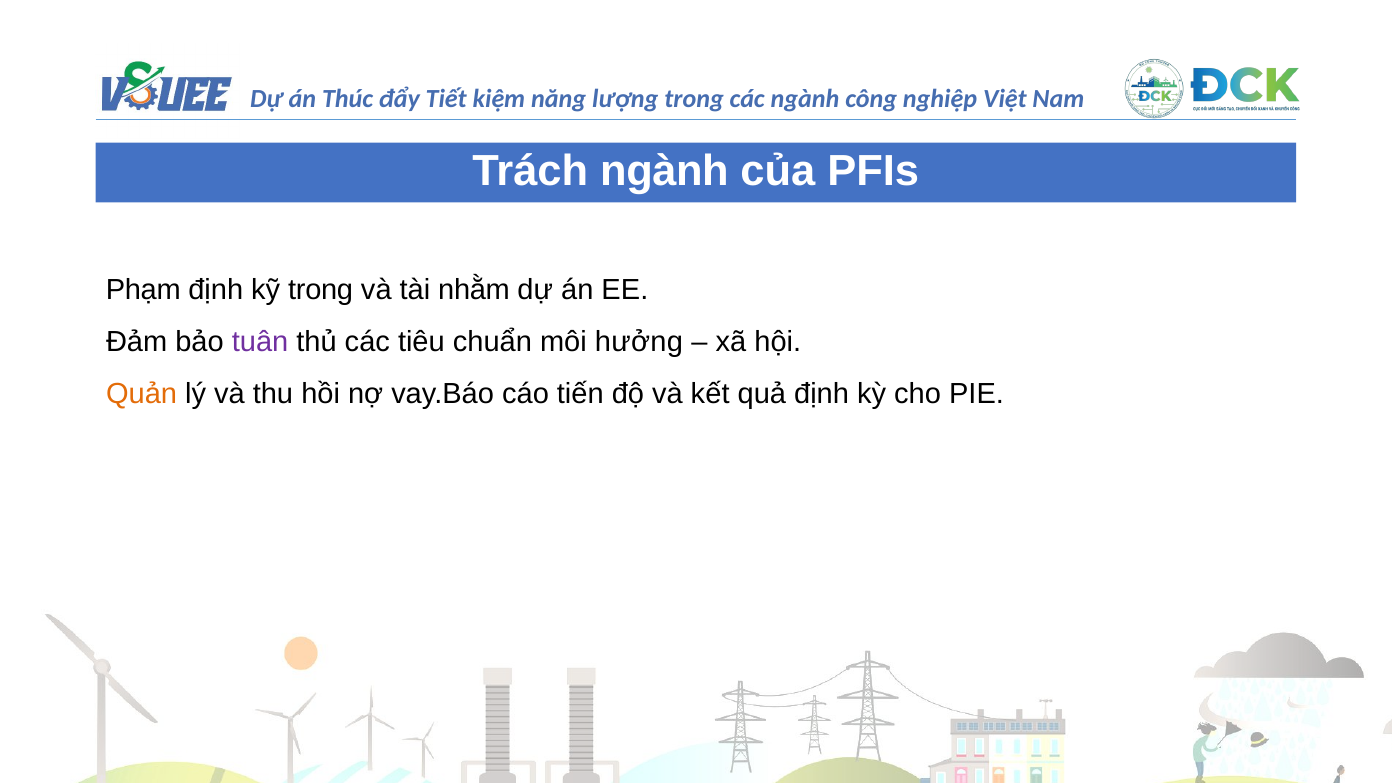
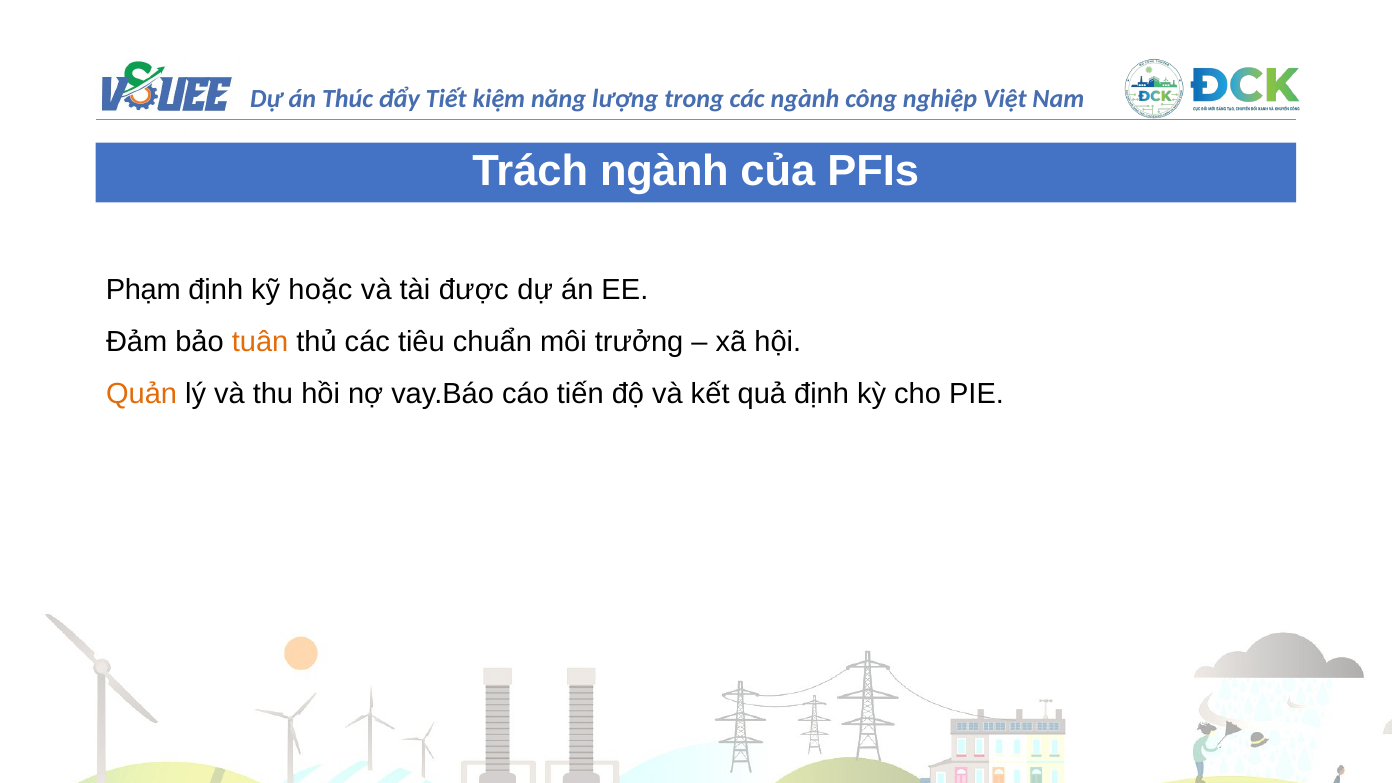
kỹ trong: trong -> hoặc
nhằm: nhằm -> được
tuân colour: purple -> orange
hưởng: hưởng -> trưởng
